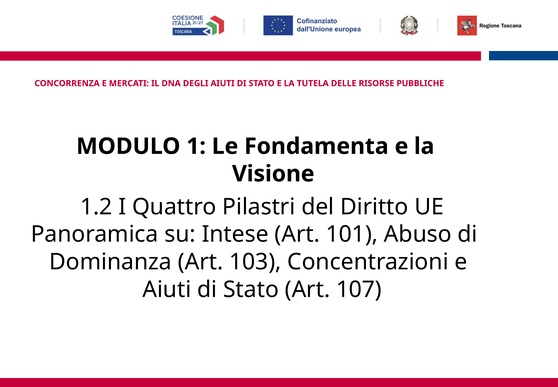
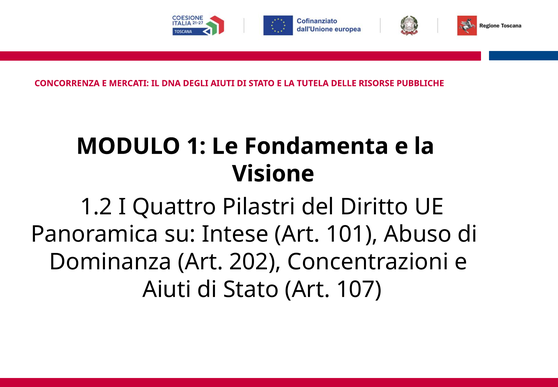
103: 103 -> 202
